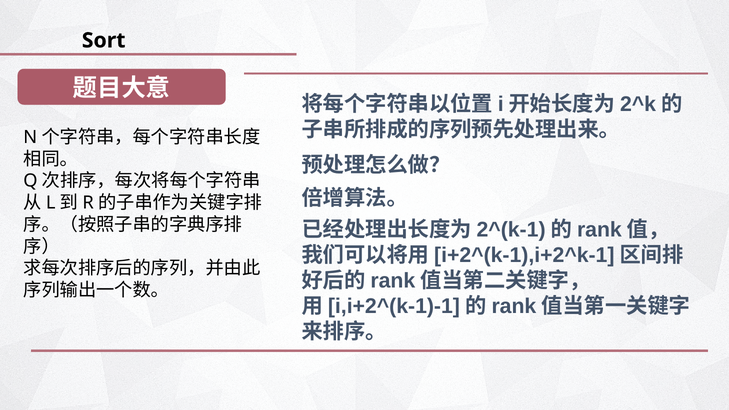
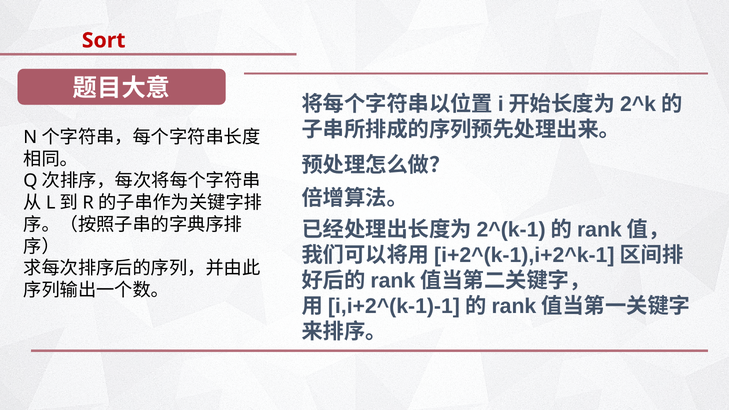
Sort colour: black -> red
